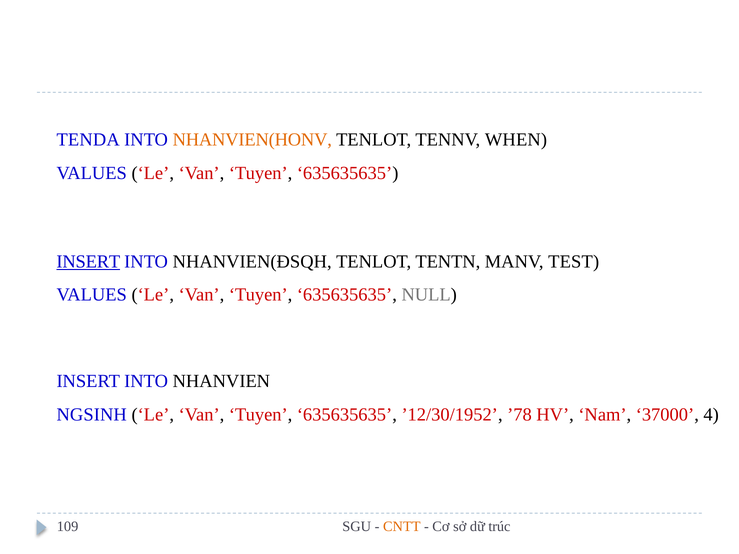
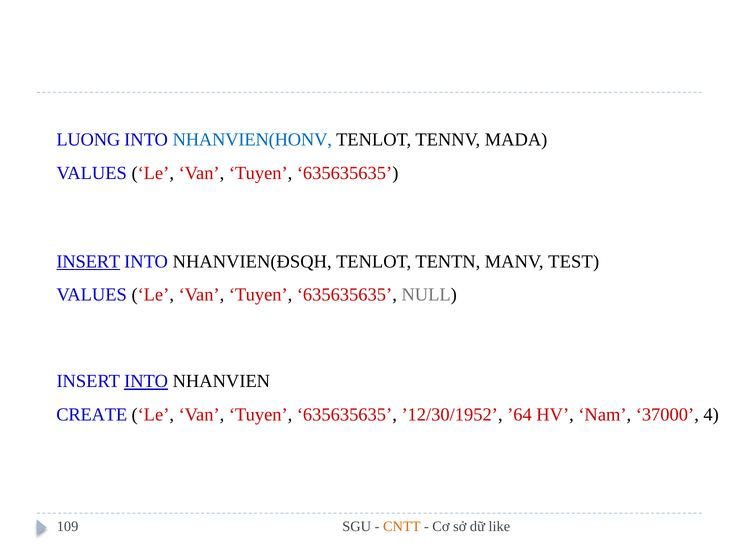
TENDA: TENDA -> LUONG
NHANVIEN(HONV colour: orange -> blue
WHEN: WHEN -> MADA
INTO at (146, 382) underline: none -> present
NGSINH: NGSINH -> CREATE
’78: ’78 -> ’64
trúc: trúc -> like
